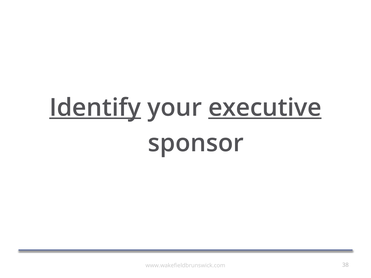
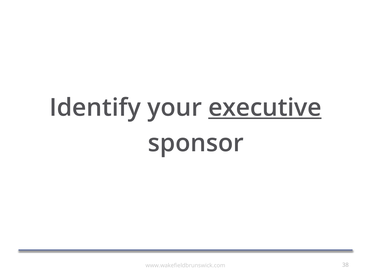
Identify underline: present -> none
